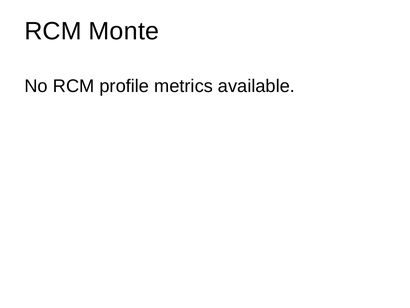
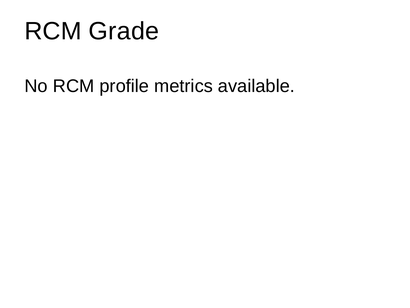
Monte: Monte -> Grade
